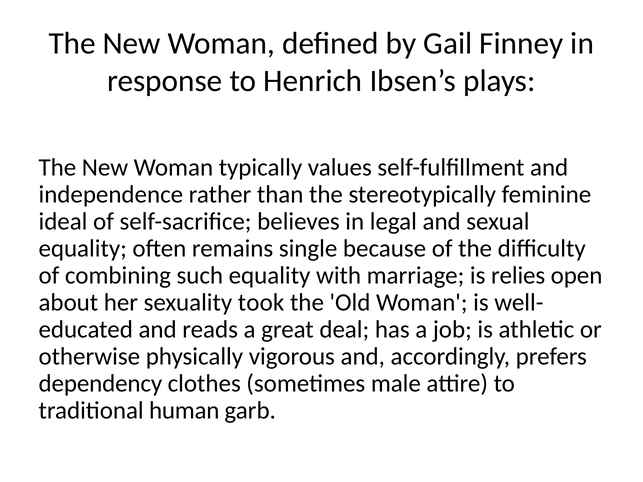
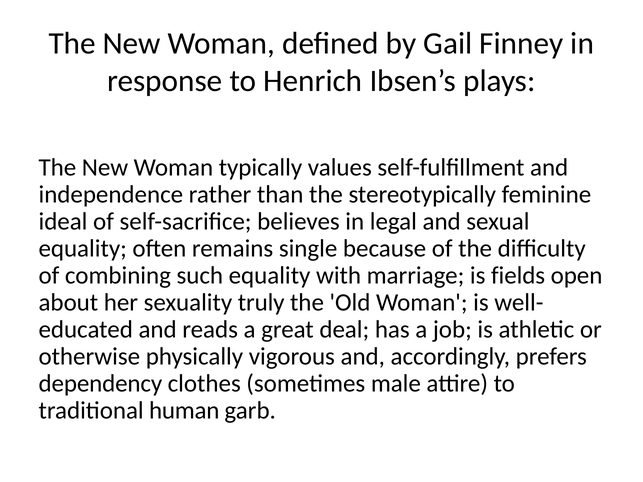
relies: relies -> fields
took: took -> truly
